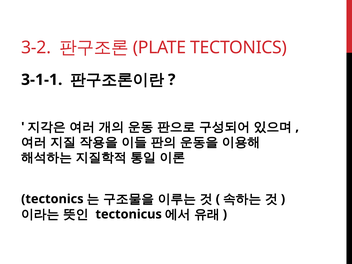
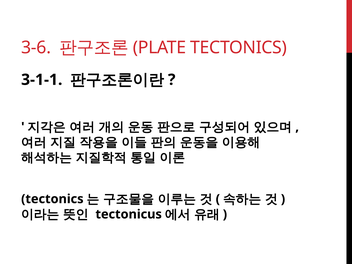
3-2: 3-2 -> 3-6
